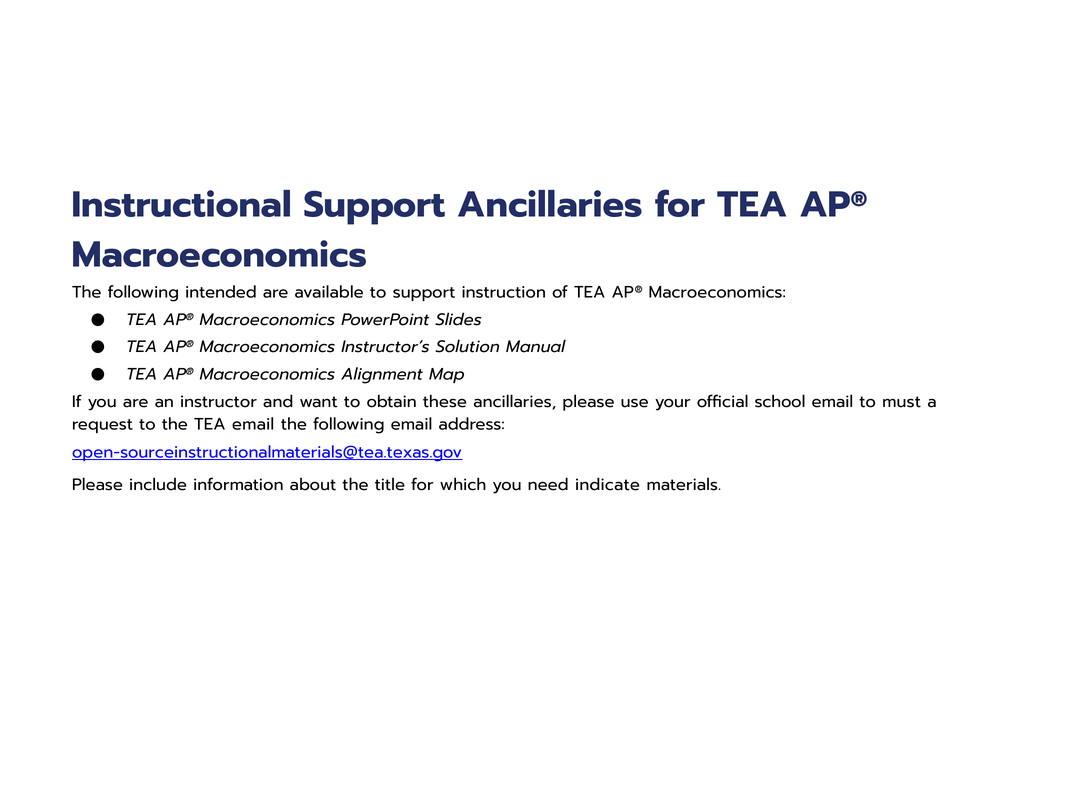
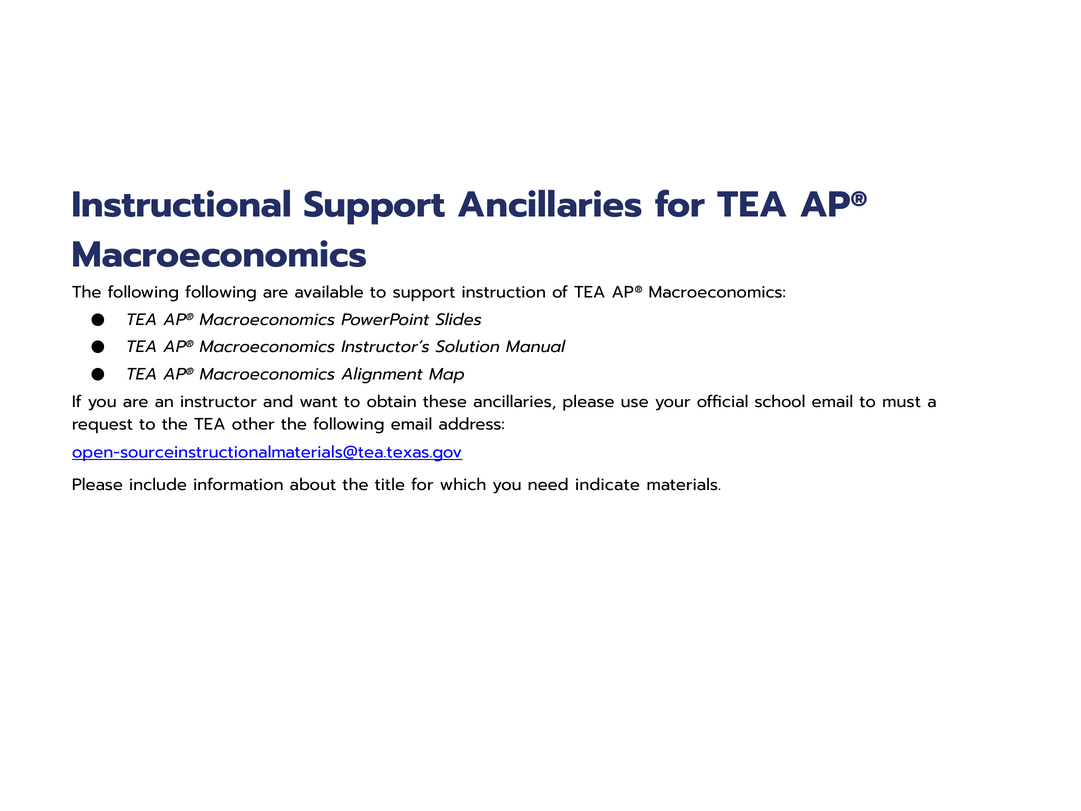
following intended: intended -> following
TEA email: email -> other
